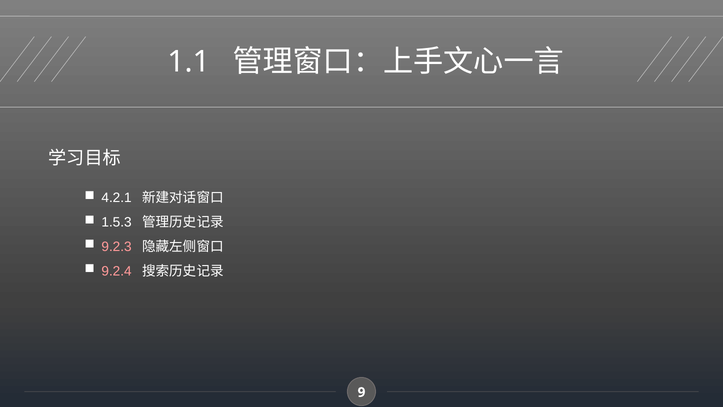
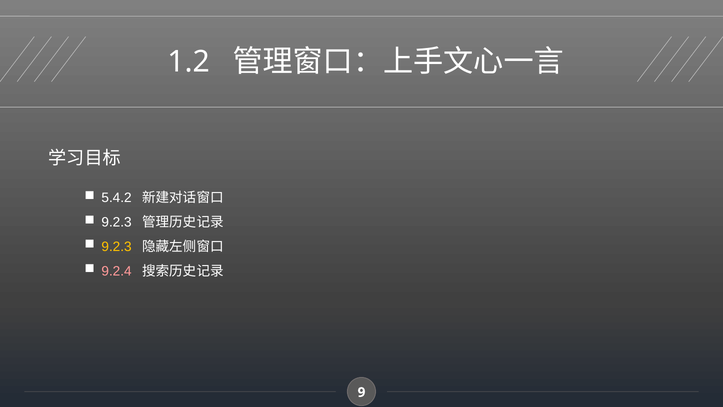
1.1: 1.1 -> 1.2
4.2.1: 4.2.1 -> 5.4.2
1.5.3 at (117, 222): 1.5.3 -> 9.2.3
9.2.3 at (117, 246) colour: pink -> yellow
